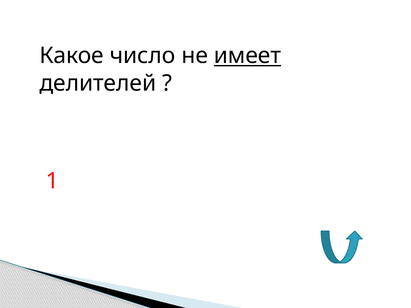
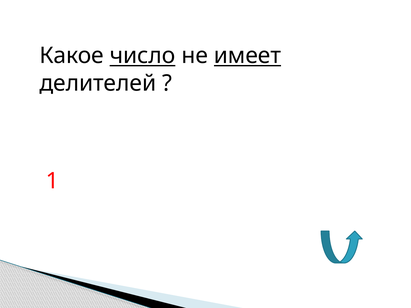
число underline: none -> present
